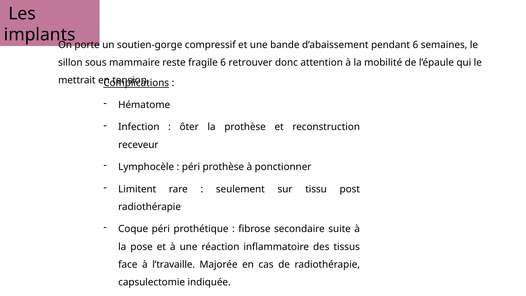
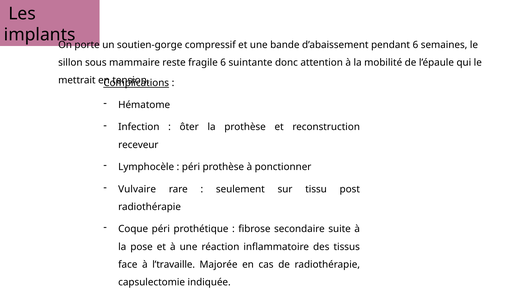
retrouver: retrouver -> suintante
Limitent: Limitent -> Vulvaire
